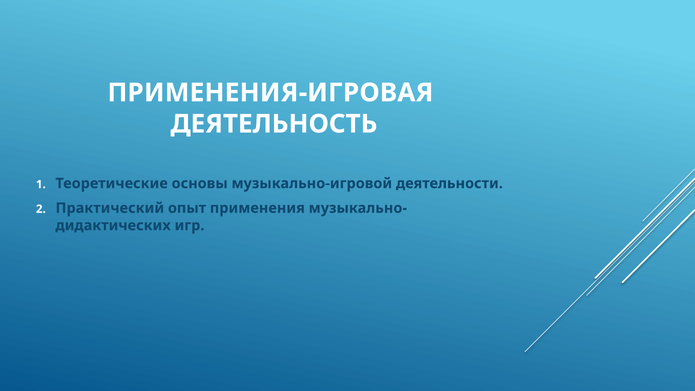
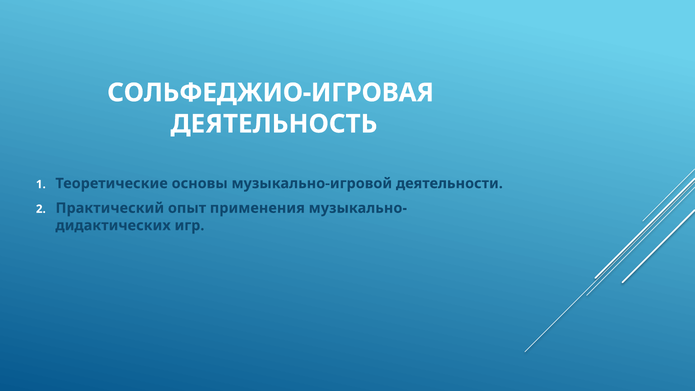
ПРИМЕНЕНИЯ-ИГРОВАЯ: ПРИМЕНЕНИЯ-ИГРОВАЯ -> СОЛЬФЕДЖИО-ИГРОВАЯ
